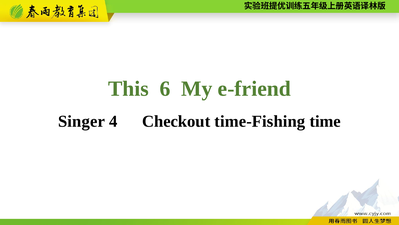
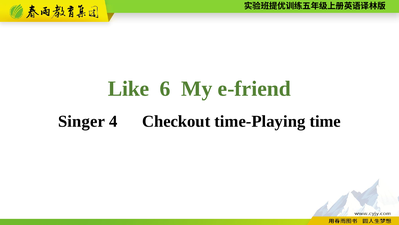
This: This -> Like
time-Fishing: time-Fishing -> time-Playing
